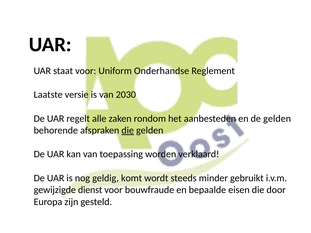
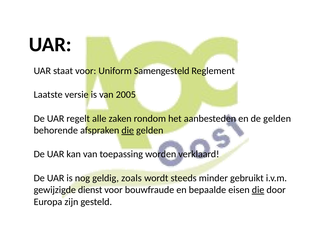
Onderhandse: Onderhandse -> Samengesteld
2030: 2030 -> 2005
komt: komt -> zoals
die at (258, 190) underline: none -> present
